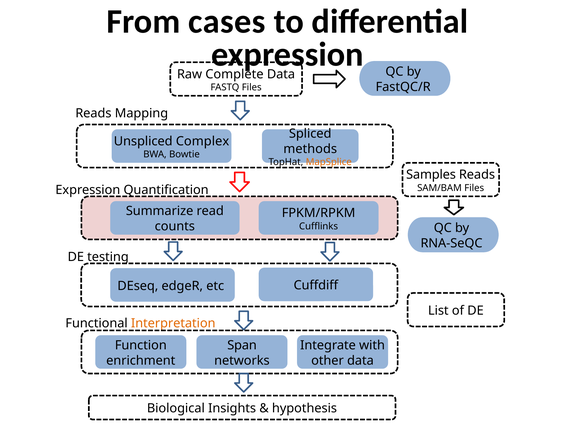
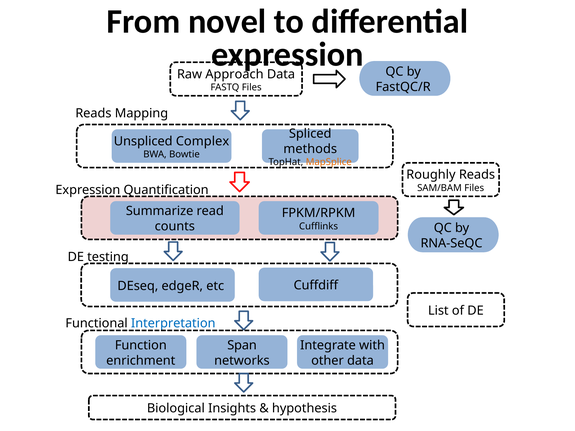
cases: cases -> novel
Complete: Complete -> Approach
Samples: Samples -> Roughly
Interpretation colour: orange -> blue
